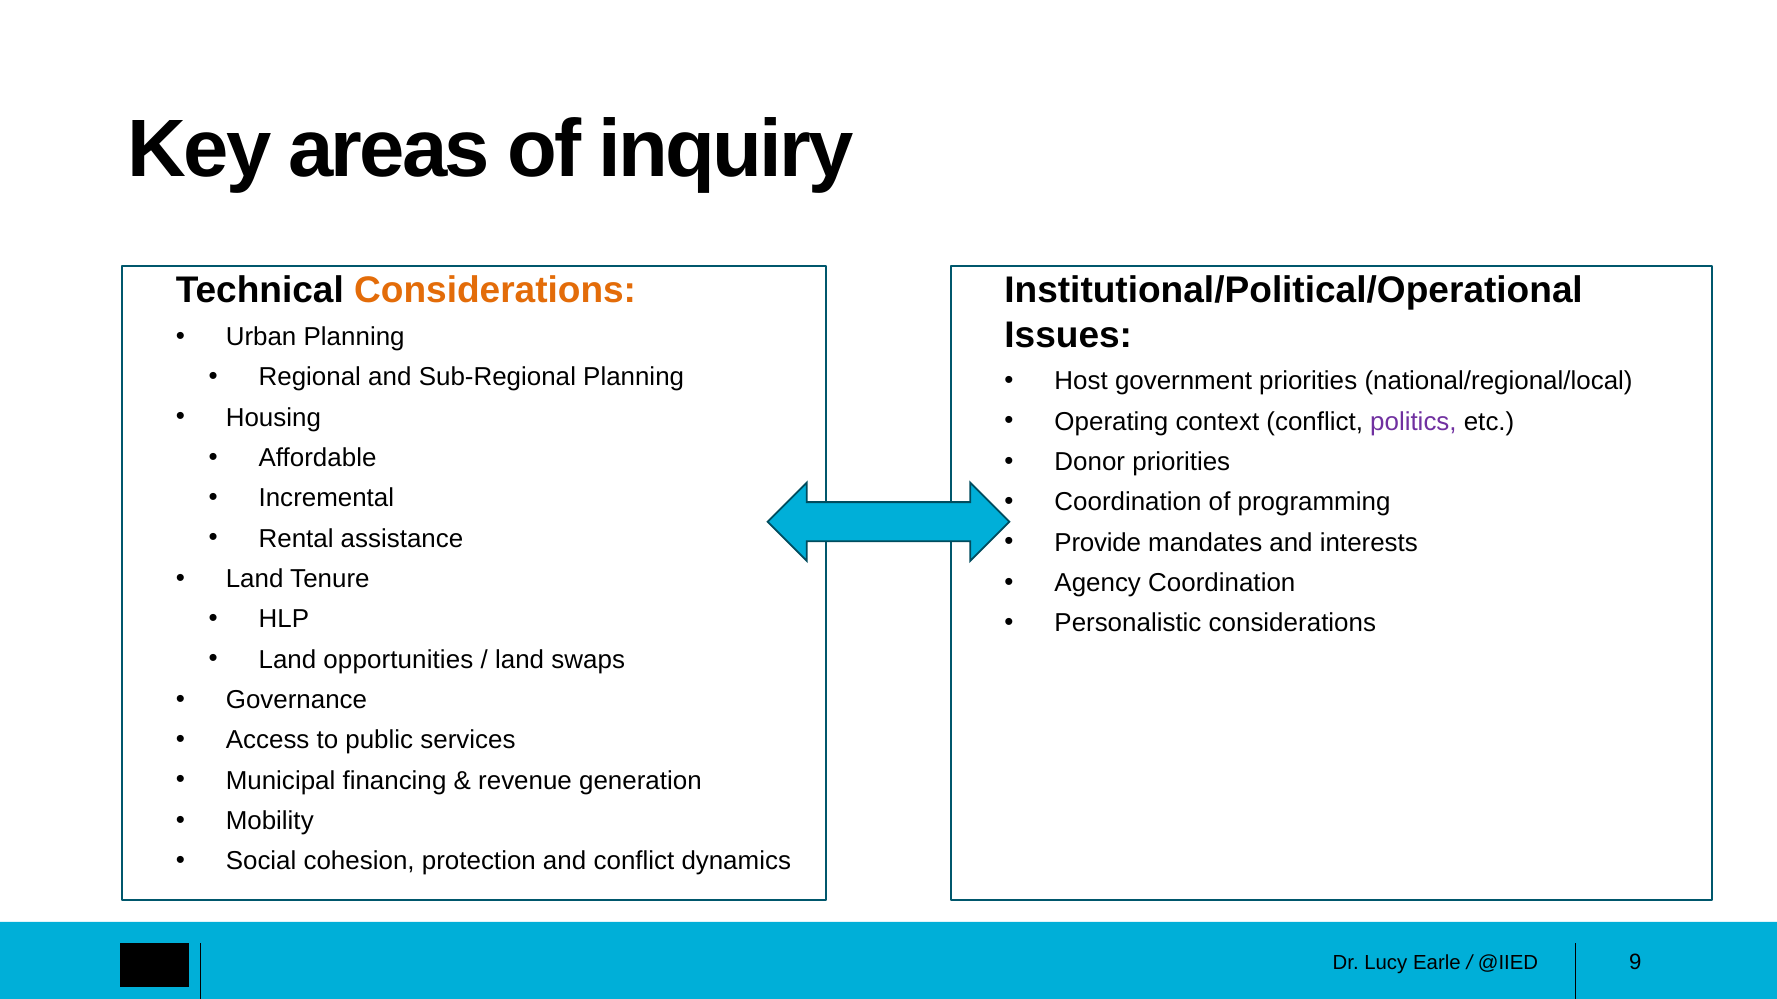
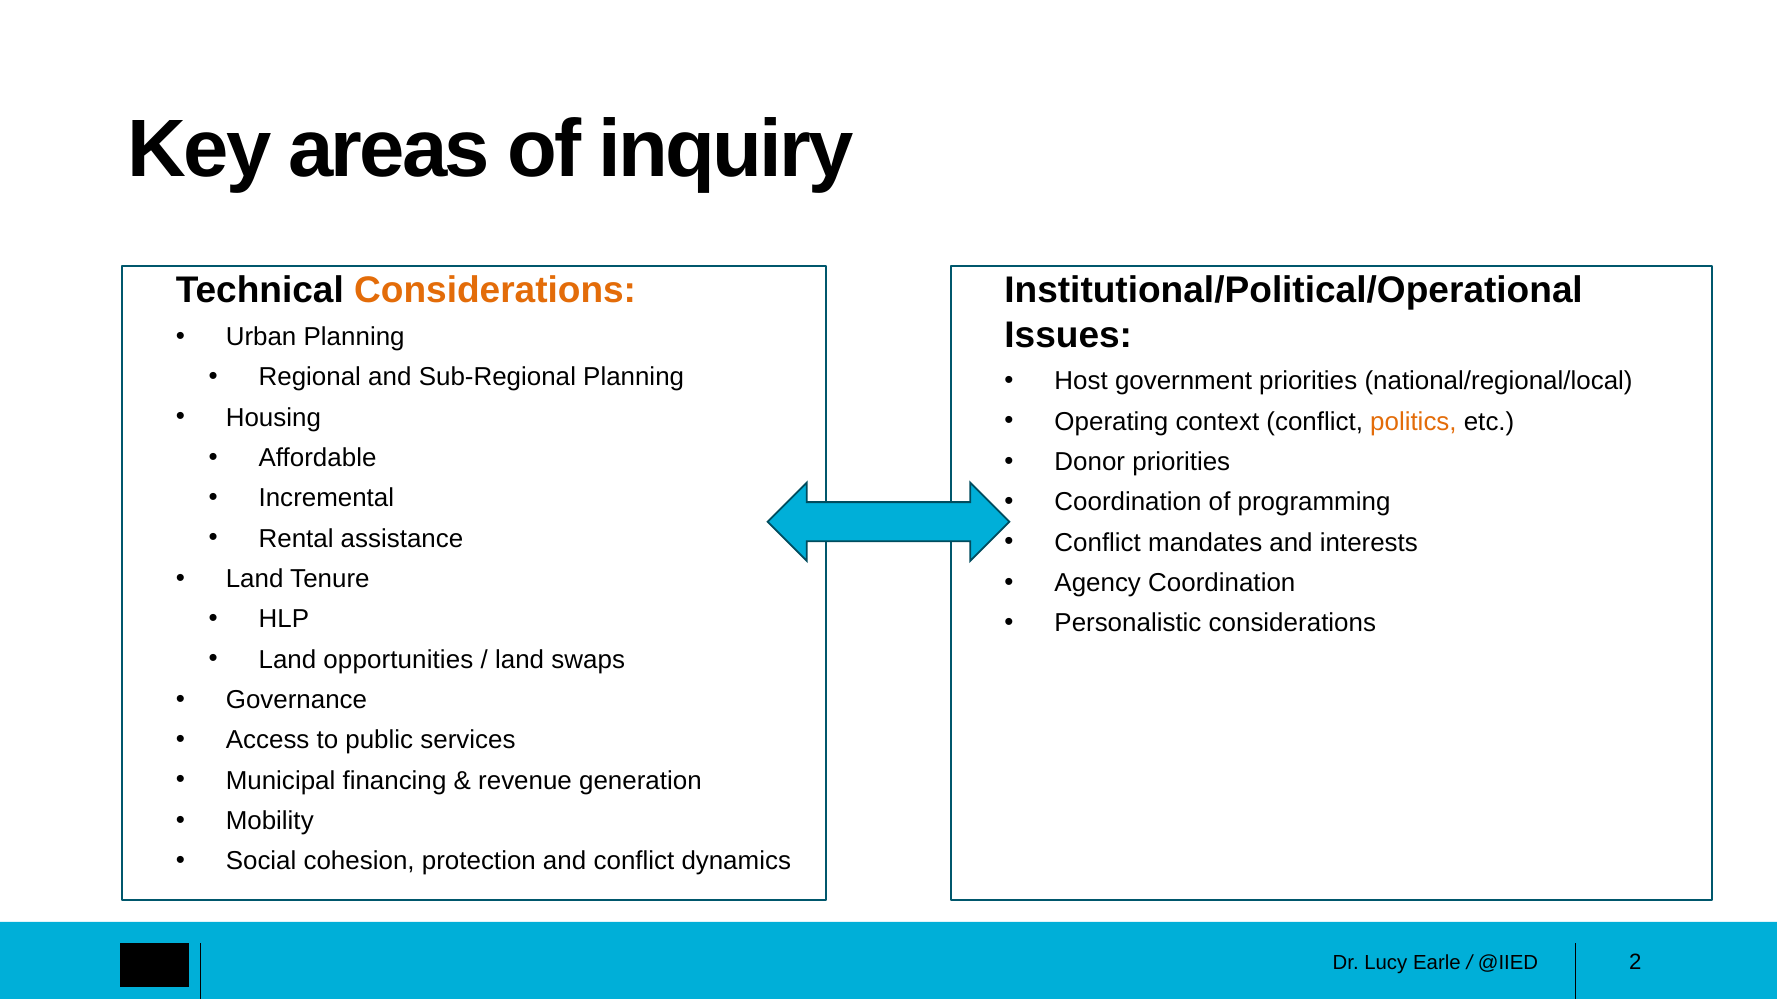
politics colour: purple -> orange
Provide at (1098, 543): Provide -> Conflict
9: 9 -> 2
